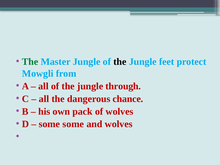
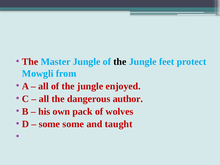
The at (30, 62) colour: green -> red
through: through -> enjoyed
chance: chance -> author
and wolves: wolves -> taught
